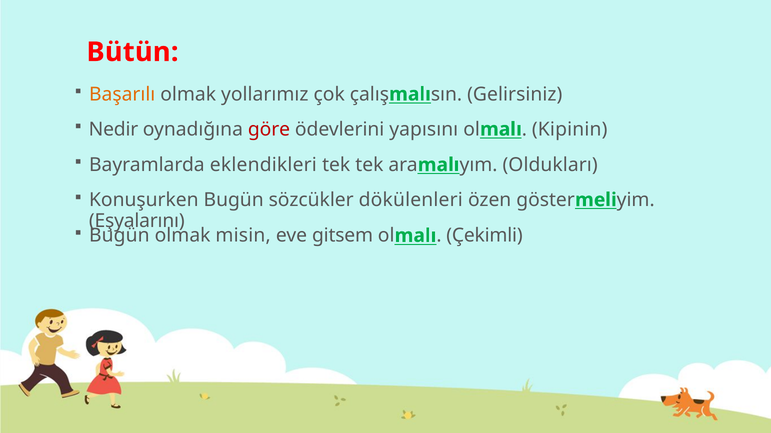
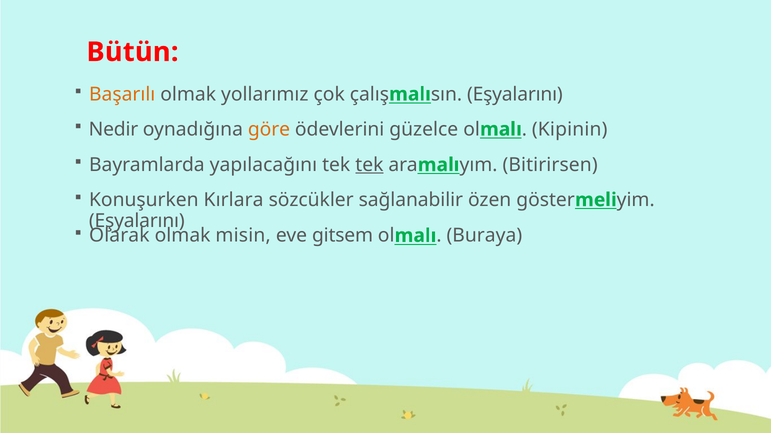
Gelirsiniz at (515, 94): Gelirsiniz -> Eşyalarını
göre colour: red -> orange
yapısını: yapısını -> güzelce
eklendikleri: eklendikleri -> yapılacağını
tek at (369, 165) underline: none -> present
Oldukları: Oldukları -> Bitirirsen
Konuşurken Bugün: Bugün -> Kırlara
dökülenleri: dökülenleri -> sağlanabilir
Bugün at (119, 236): Bugün -> Olarak
Çekimli: Çekimli -> Buraya
